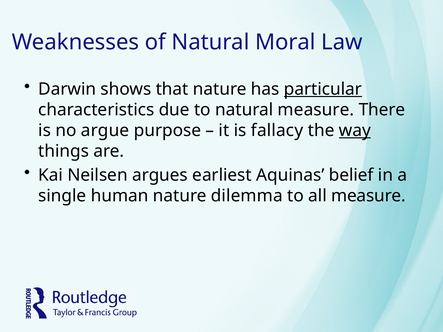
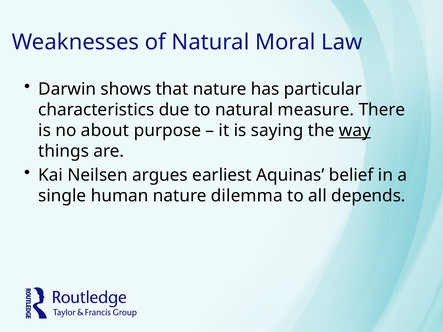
particular underline: present -> none
argue: argue -> about
fallacy: fallacy -> saying
all measure: measure -> depends
